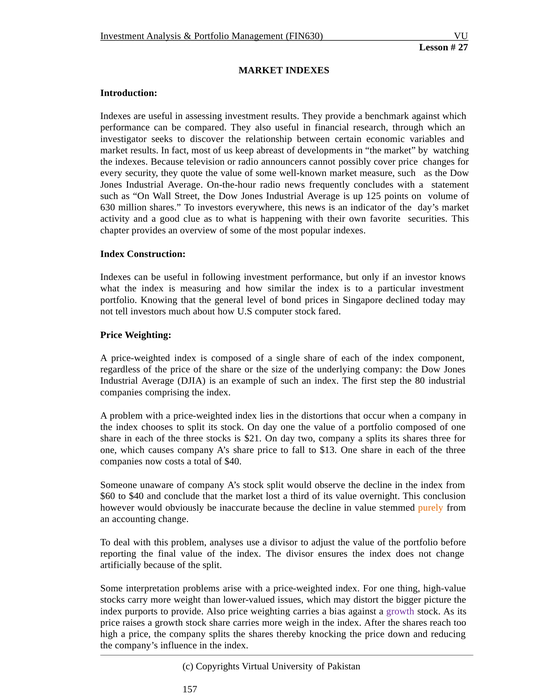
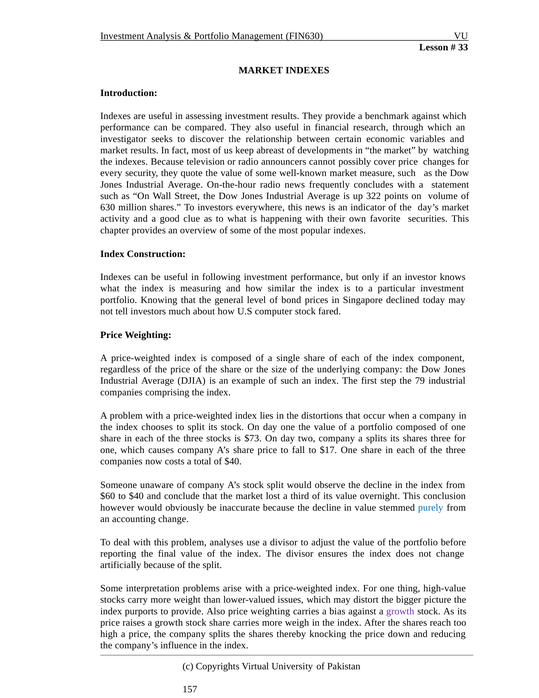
27: 27 -> 33
125: 125 -> 322
80: 80 -> 79
$21: $21 -> $73
$13: $13 -> $17
purely colour: orange -> blue
